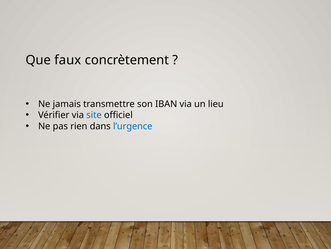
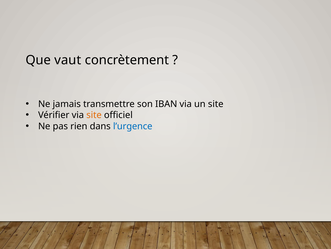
faux: faux -> vaut
un lieu: lieu -> site
site at (94, 115) colour: blue -> orange
